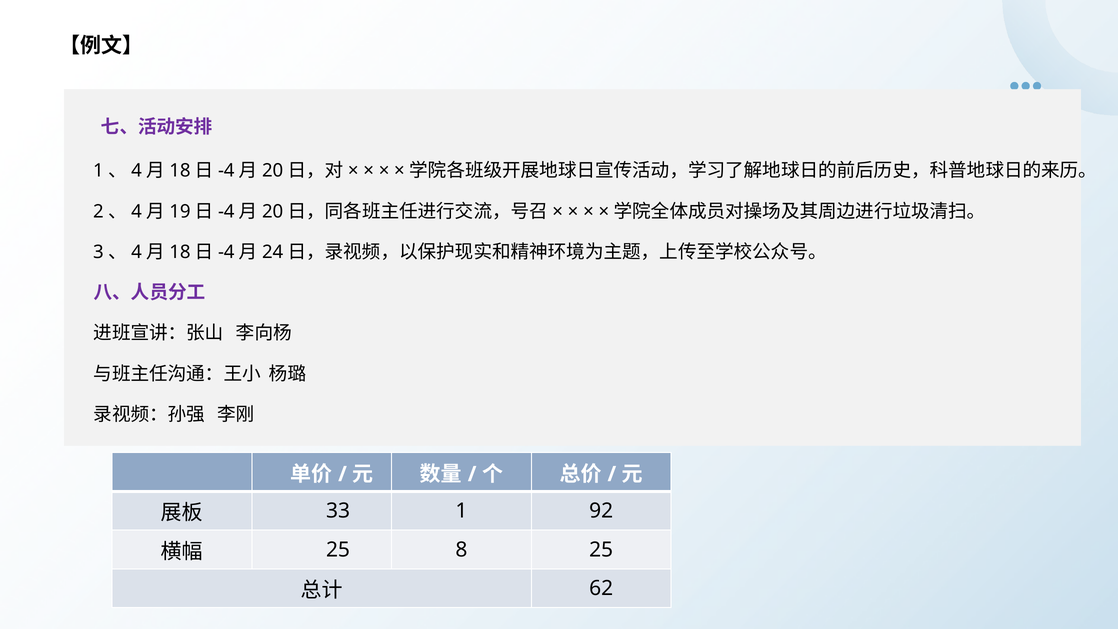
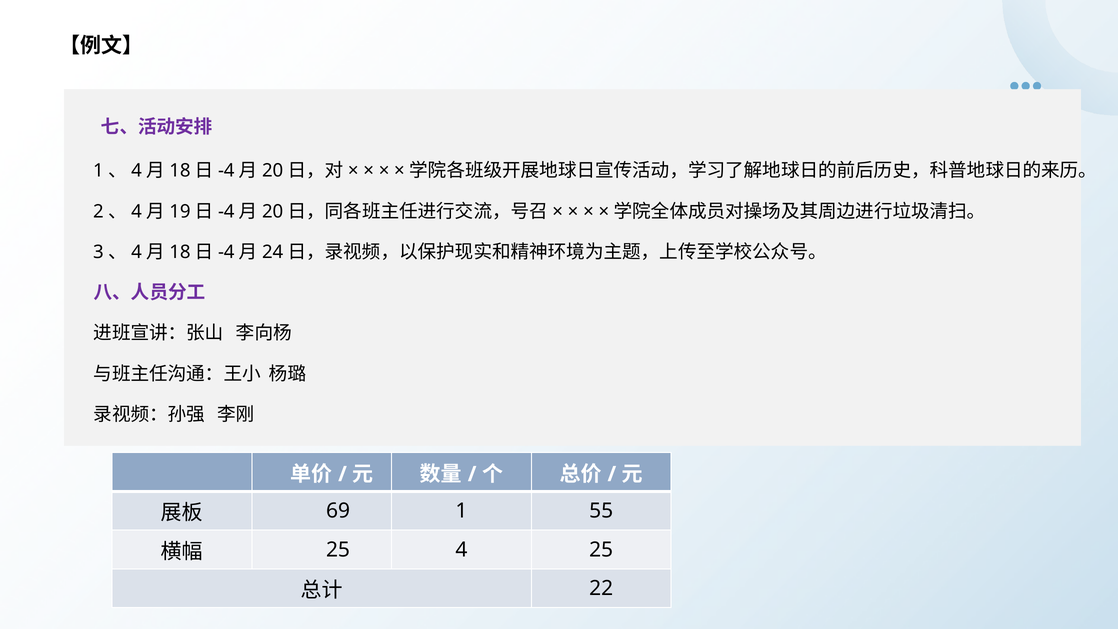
33: 33 -> 69
92: 92 -> 55
8: 8 -> 4
62: 62 -> 22
